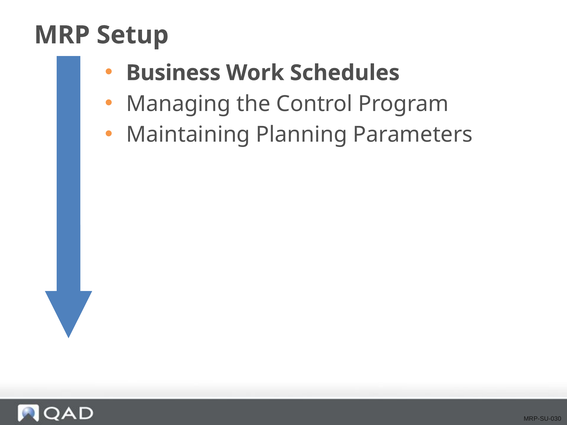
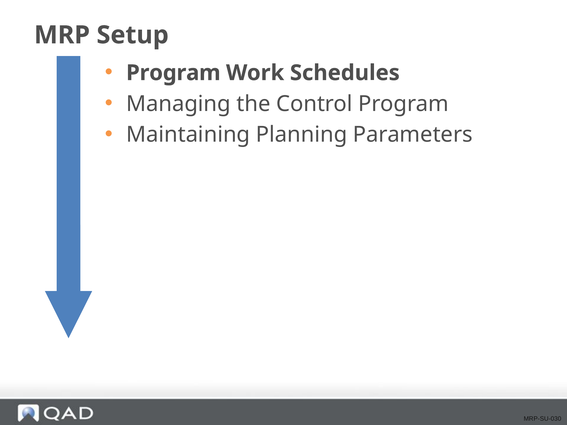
Business at (173, 73): Business -> Program
